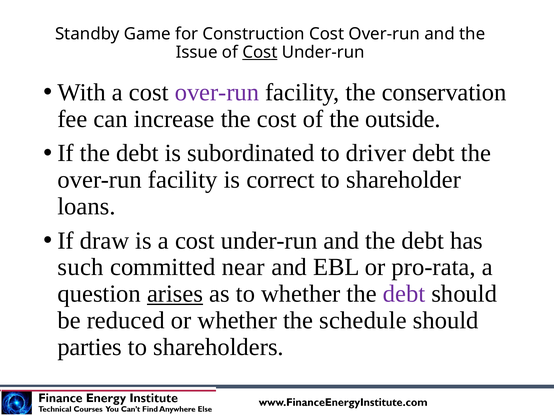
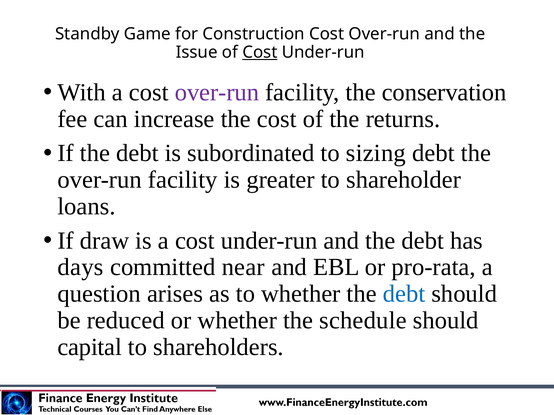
outside: outside -> returns
driver: driver -> sizing
correct: correct -> greater
such: such -> days
arises underline: present -> none
debt at (404, 294) colour: purple -> blue
parties: parties -> capital
